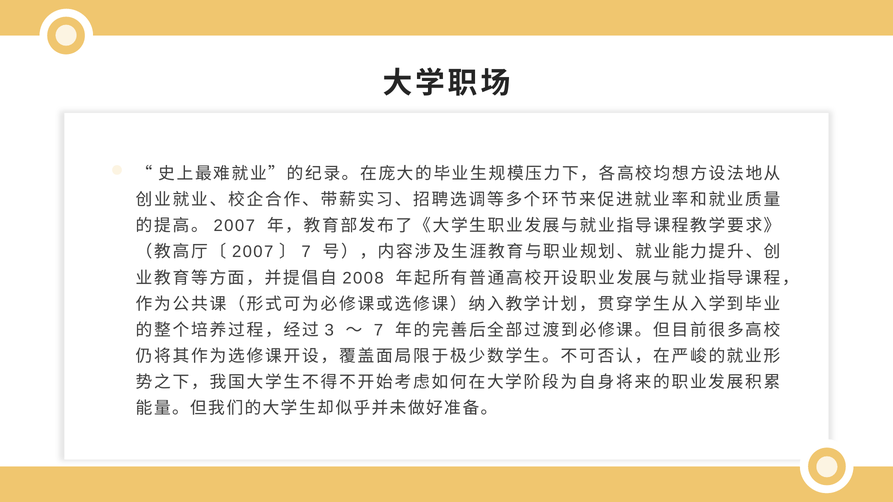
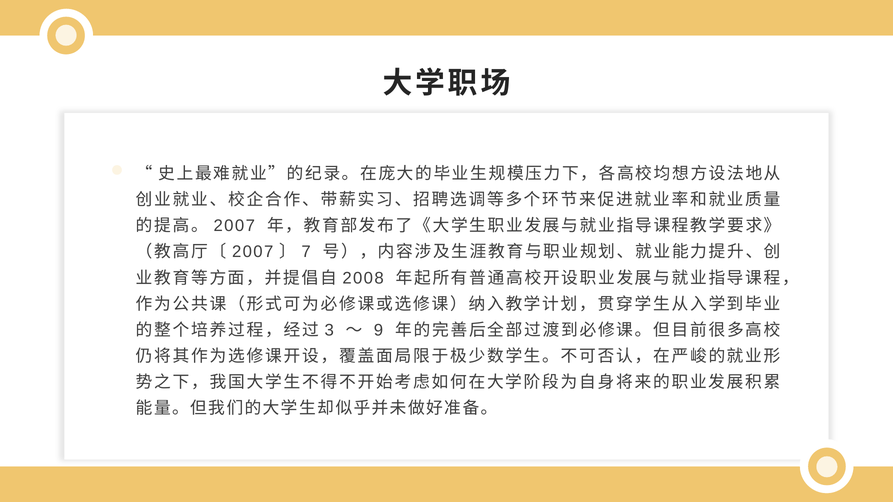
7 at (378, 330): 7 -> 9
